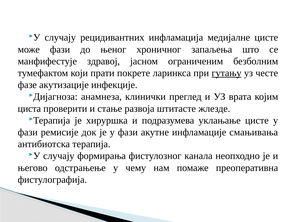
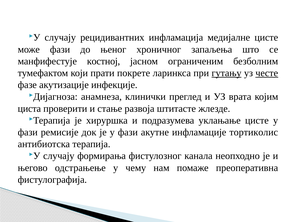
здравој: здравој -> костној
честе underline: none -> present
смањивања: смањивања -> тортиколис
